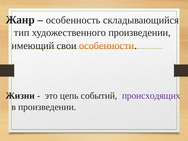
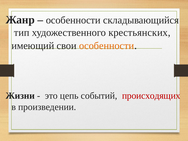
особенность at (73, 20): особенность -> особенности
художественного произведении: произведении -> крестьянских
происходящих colour: purple -> red
